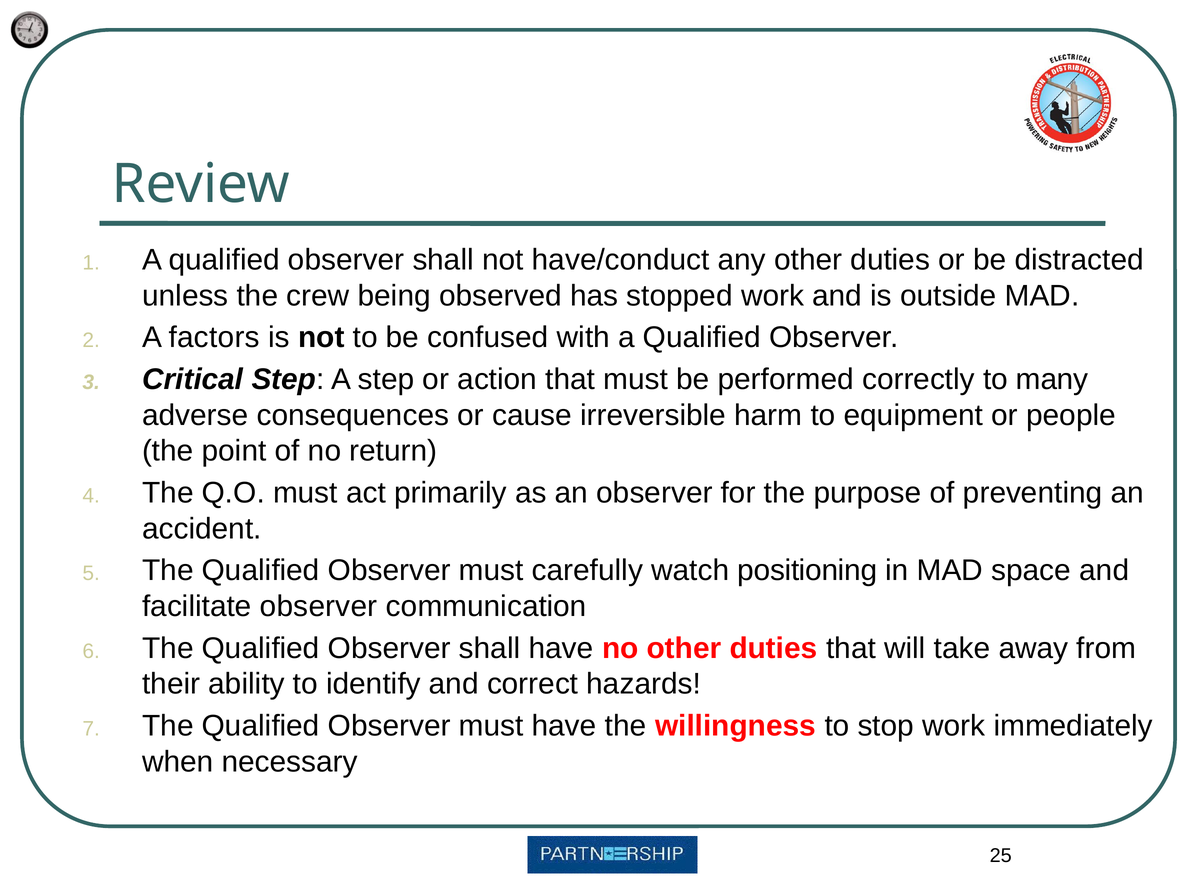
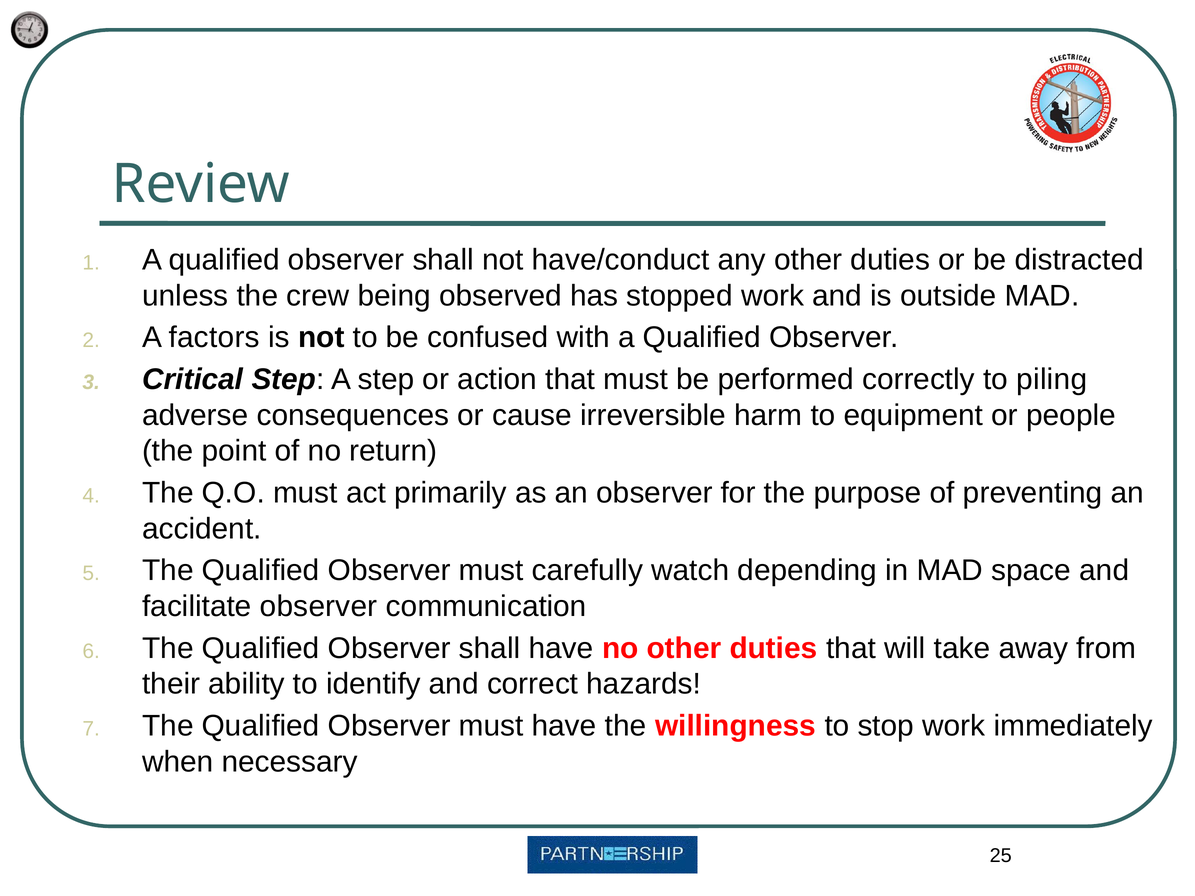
many: many -> piling
positioning: positioning -> depending
